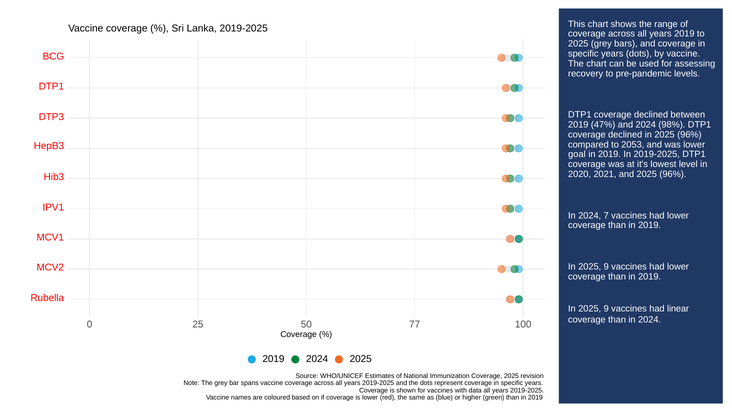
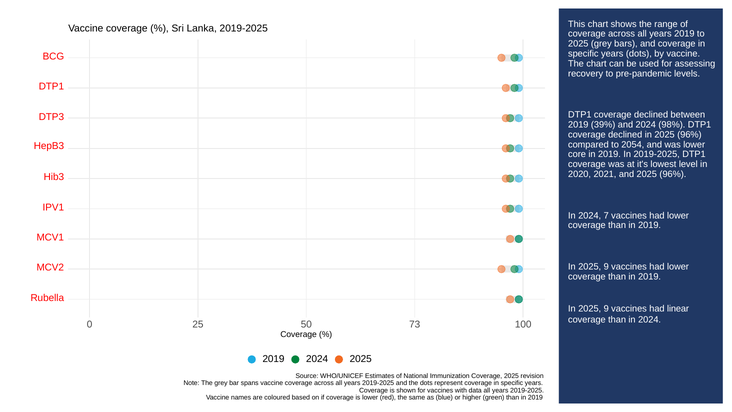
47%: 47% -> 39%
2053: 2053 -> 2054
goal: goal -> core
77: 77 -> 73
